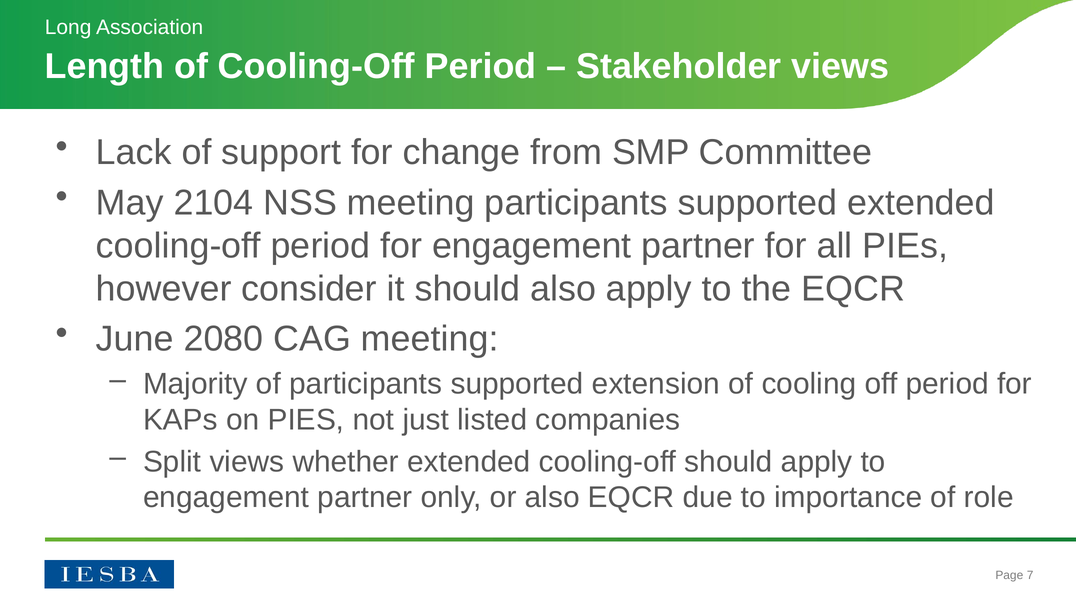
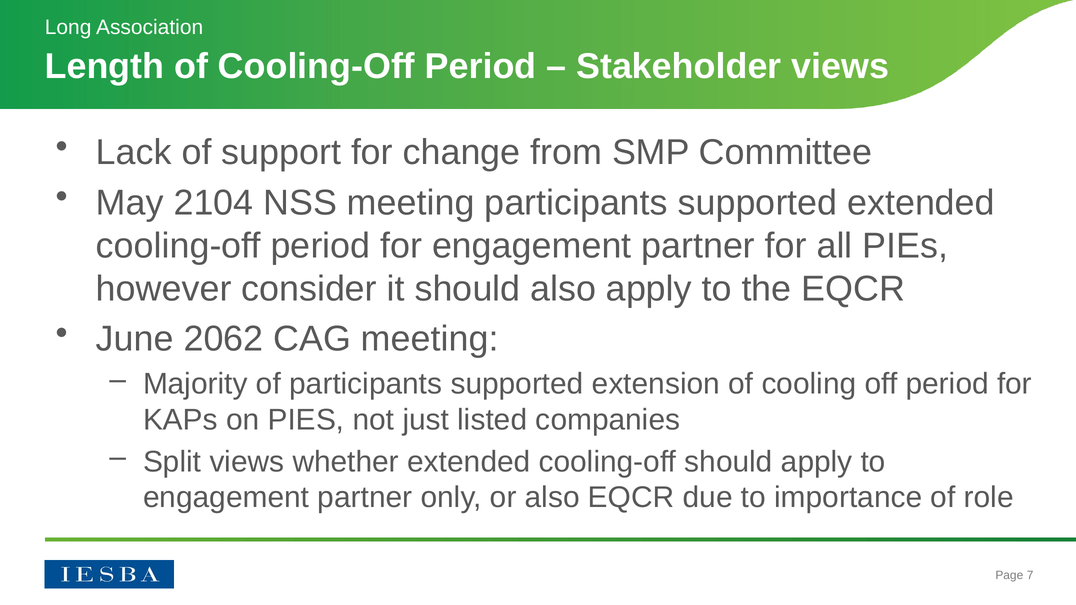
2080: 2080 -> 2062
